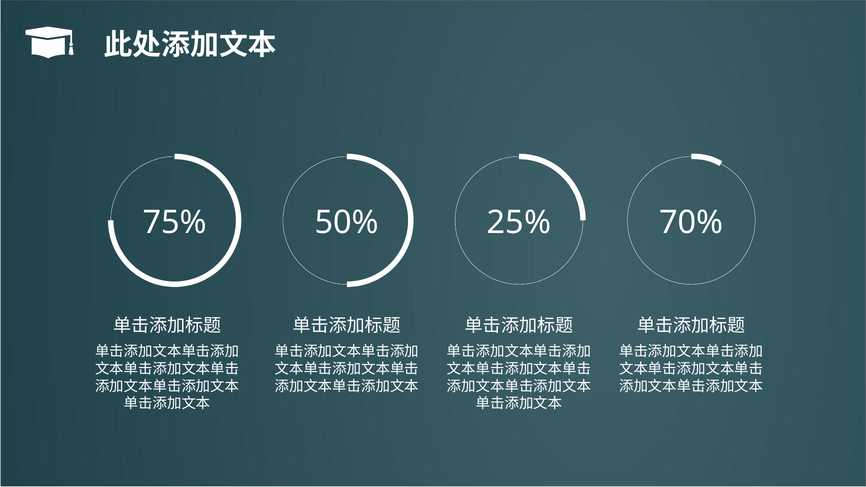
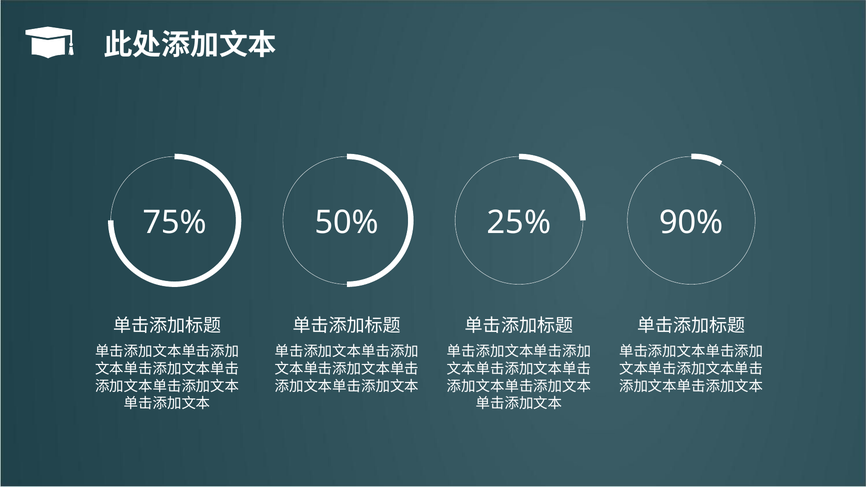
70%: 70% -> 90%
